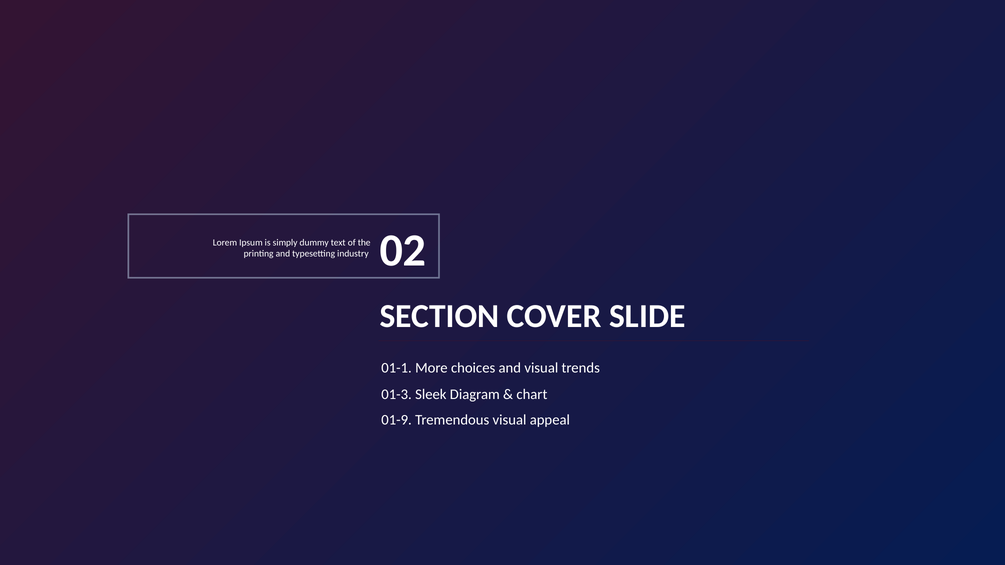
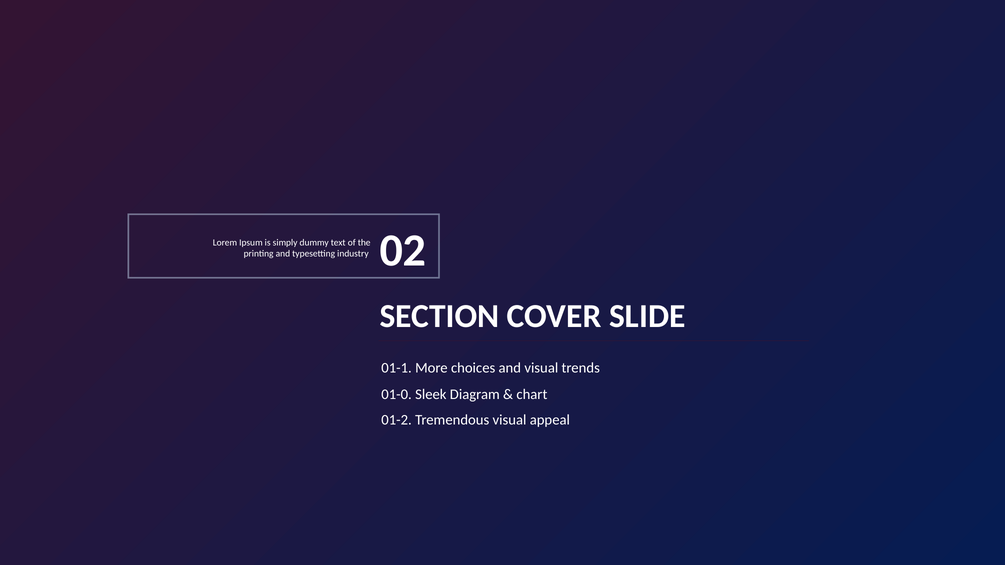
01-3: 01-3 -> 01-0
01-9: 01-9 -> 01-2
